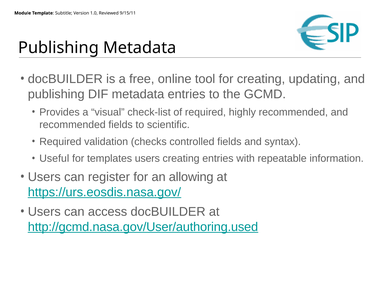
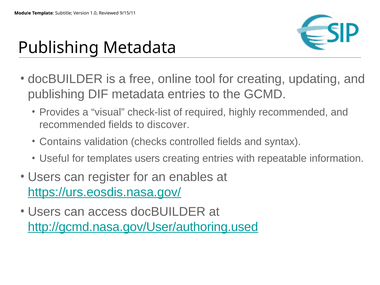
scientific: scientific -> discover
Required at (60, 142): Required -> Contains
allowing: allowing -> enables
